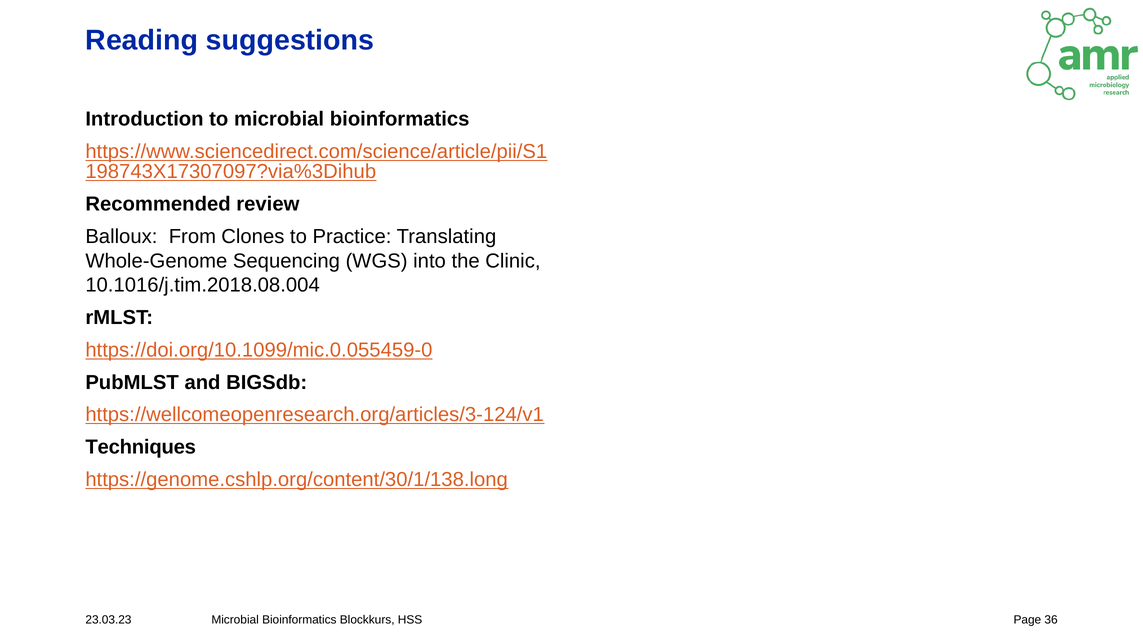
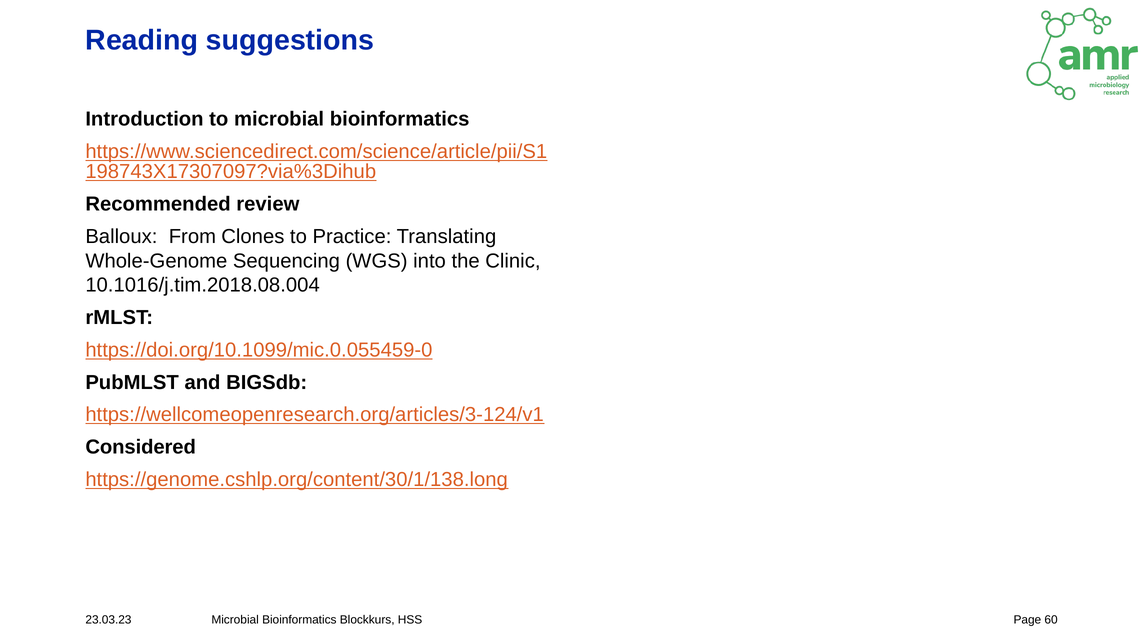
Techniques: Techniques -> Considered
36: 36 -> 60
